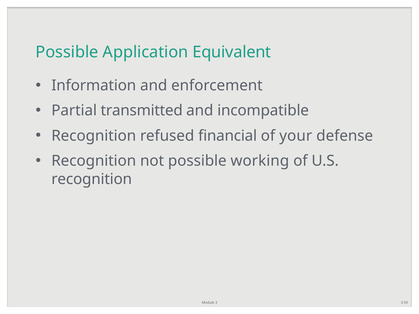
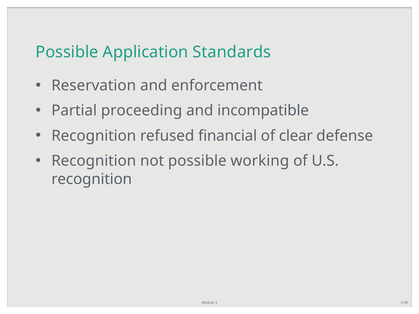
Equivalent: Equivalent -> Standards
Information: Information -> Reservation
transmitted: transmitted -> proceeding
your: your -> clear
